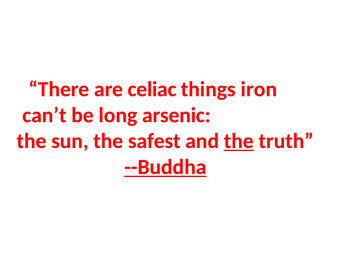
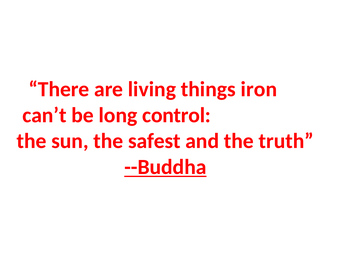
celiac: celiac -> living
arsenic: arsenic -> control
the at (239, 141) underline: present -> none
